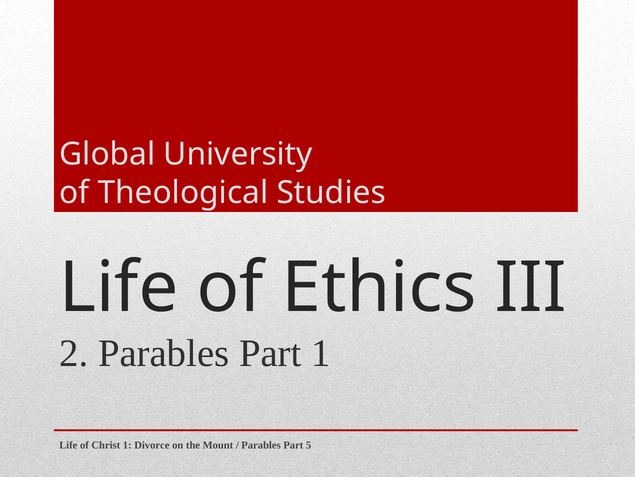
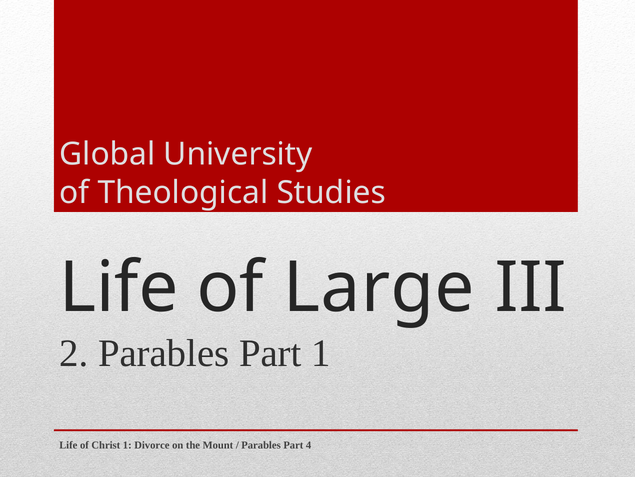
Ethics: Ethics -> Large
5: 5 -> 4
